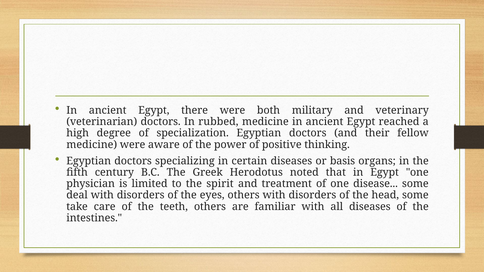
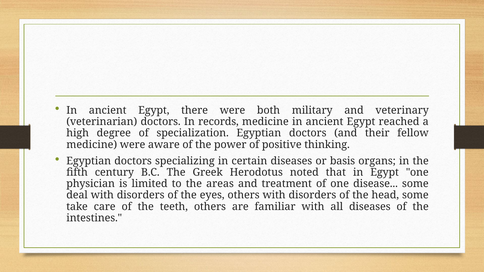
rubbed: rubbed -> records
spirit: spirit -> areas
